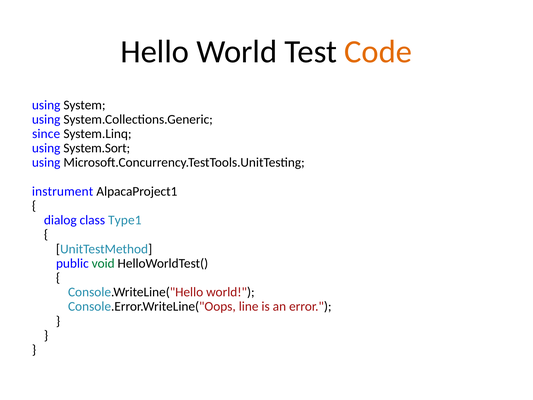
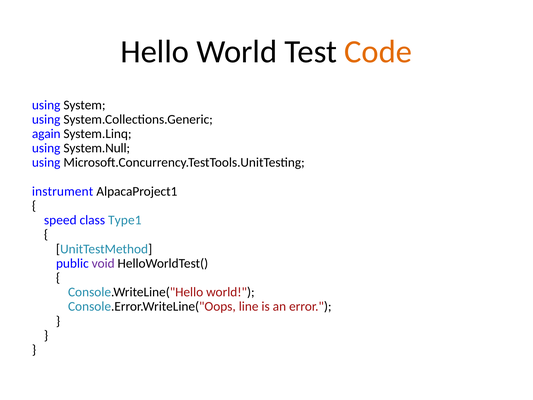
since: since -> again
System.Sort: System.Sort -> System.Null
dialog: dialog -> speed
void colour: green -> purple
